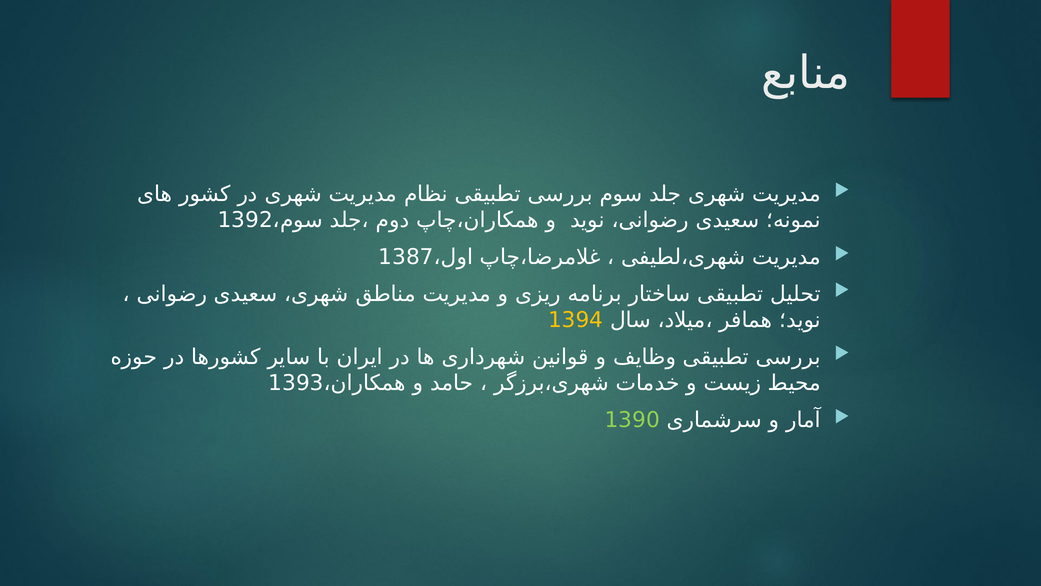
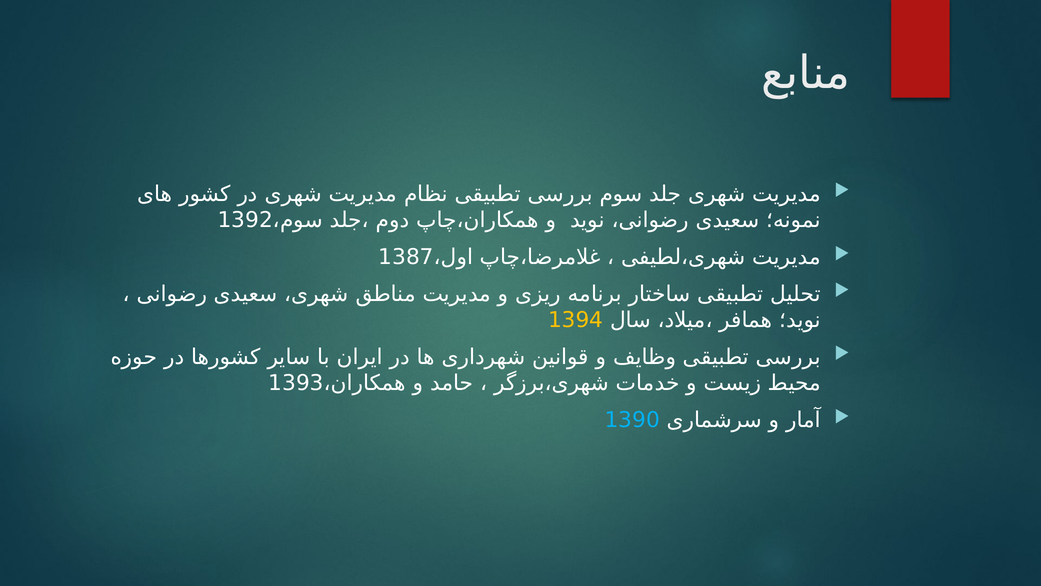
1390 colour: light green -> light blue
